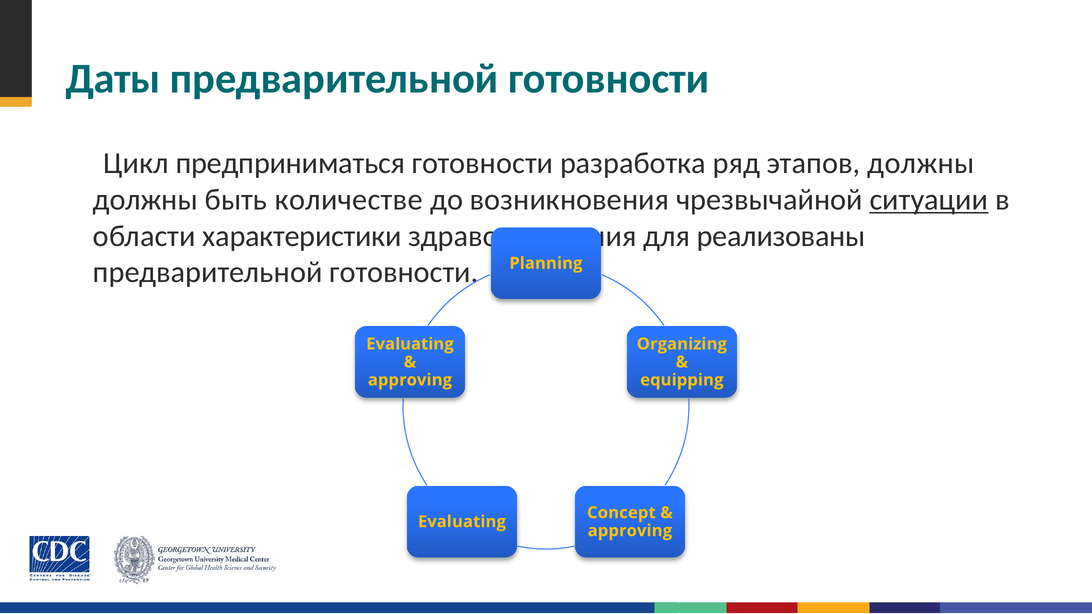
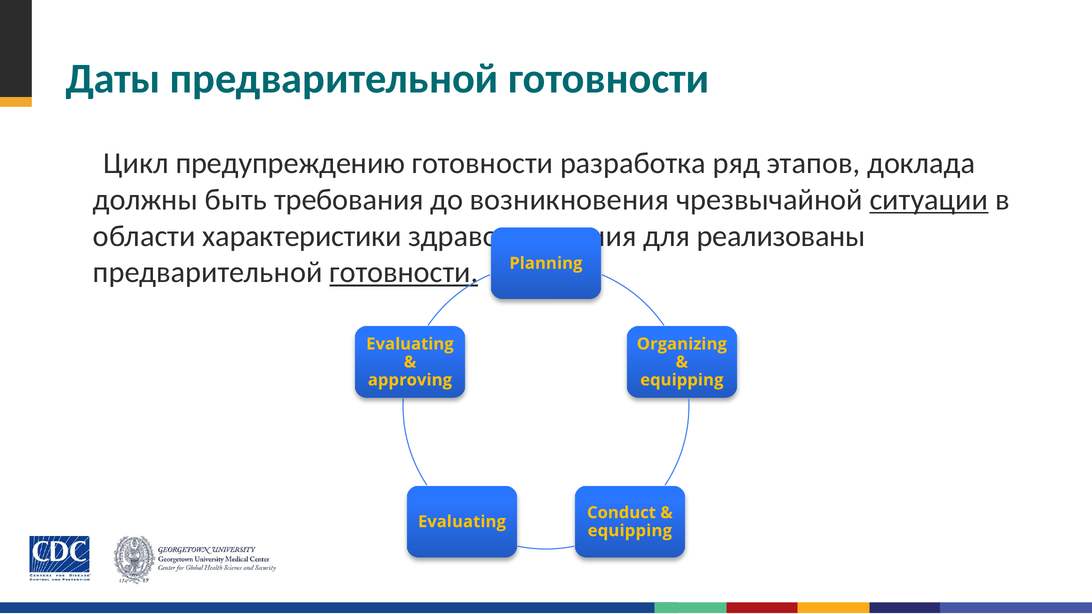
предприниматься: предприниматься -> предупреждению
этапов должны: должны -> доклада
количестве: количестве -> требования
готовности at (404, 273) underline: none -> present
Concept: Concept -> Conduct
approving at (630, 531): approving -> equipping
